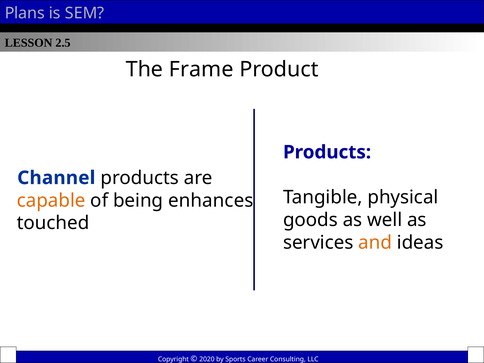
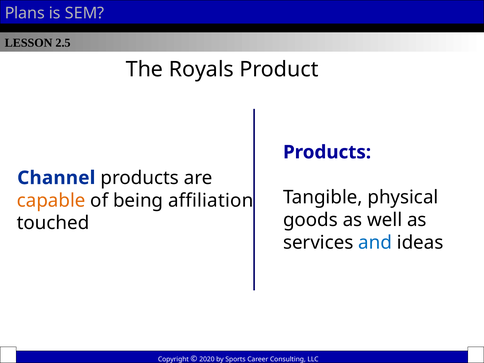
Frame: Frame -> Royals
enhances: enhances -> affiliation
and colour: orange -> blue
